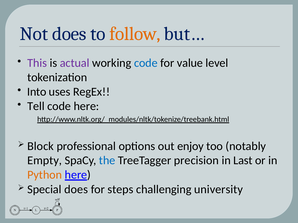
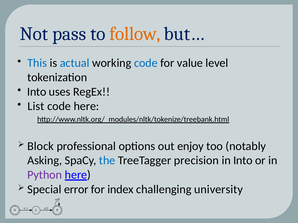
Not does: does -> pass
This colour: purple -> blue
actual colour: purple -> blue
Tell: Tell -> List
Empty: Empty -> Asking
in Last: Last -> Into
Python colour: orange -> purple
Special does: does -> error
steps: steps -> index
